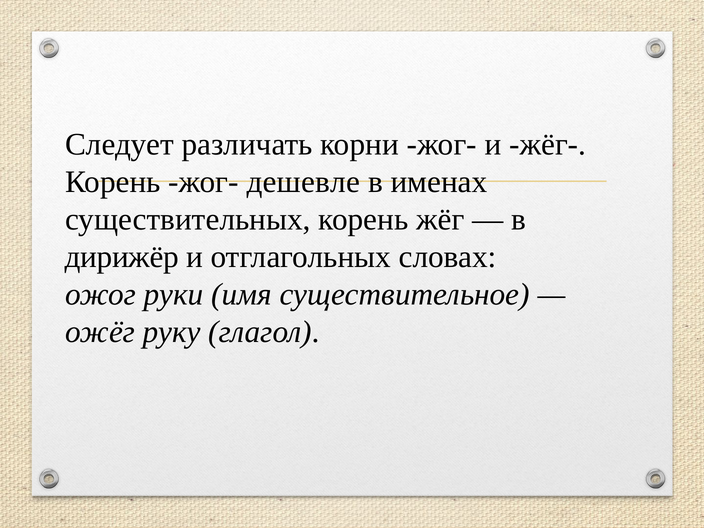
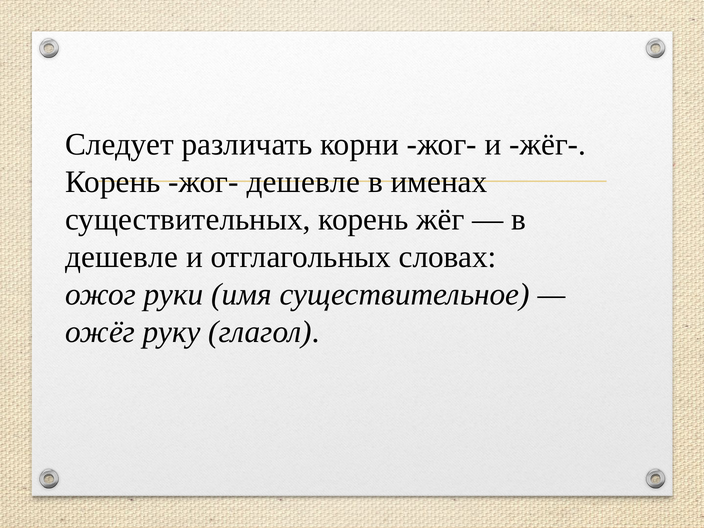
дирижёр at (122, 257): дирижёр -> дешевле
